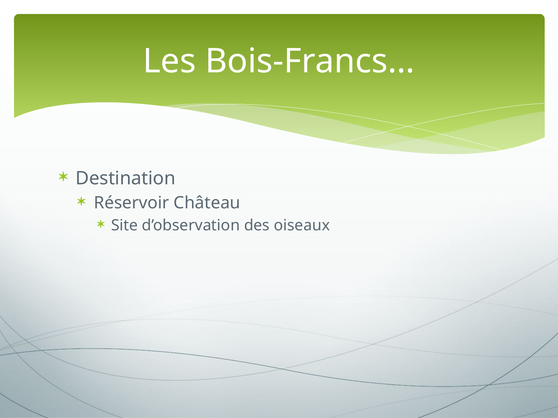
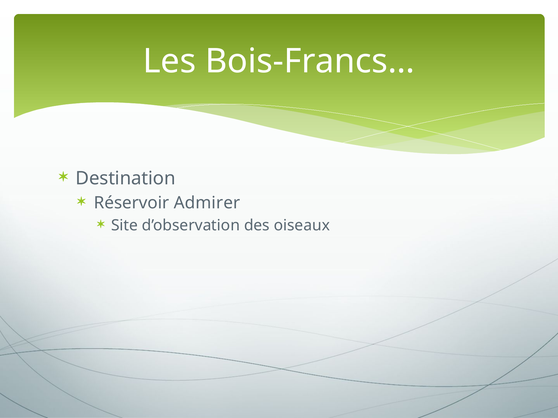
Château: Château -> Admirer
